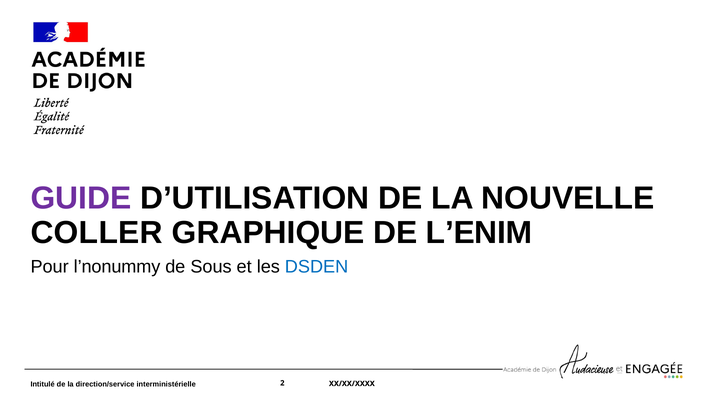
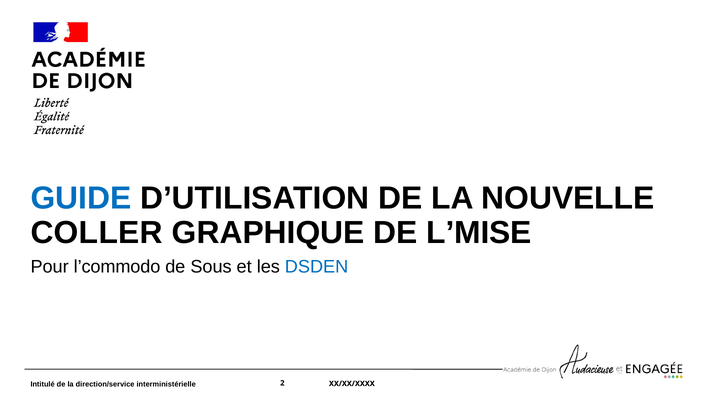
GUIDE colour: purple -> blue
L’ENIM: L’ENIM -> L’MISE
l’nonummy: l’nonummy -> l’commodo
